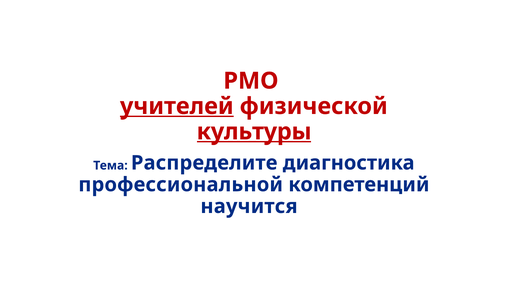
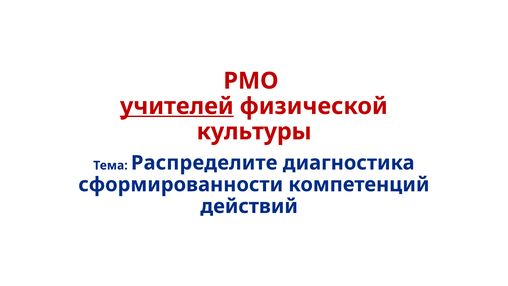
культуры underline: present -> none
профессиональной: профессиональной -> сформированности
научится: научится -> действий
